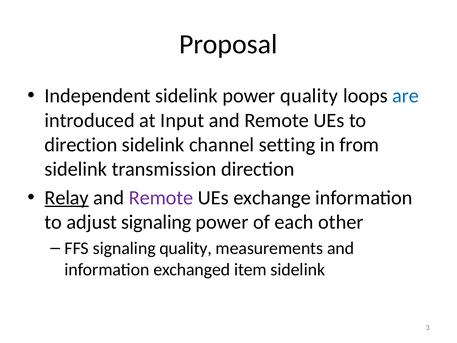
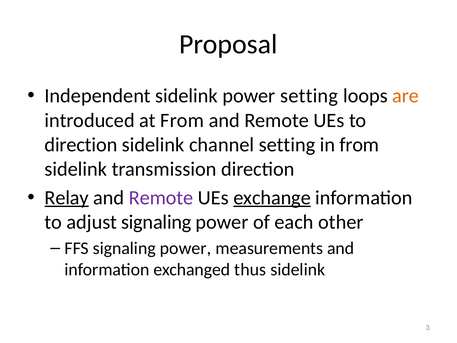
power quality: quality -> setting
are colour: blue -> orange
at Input: Input -> From
exchange underline: none -> present
FFS signaling quality: quality -> power
item: item -> thus
